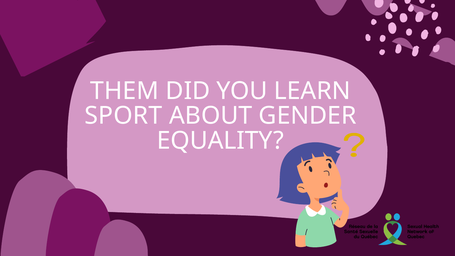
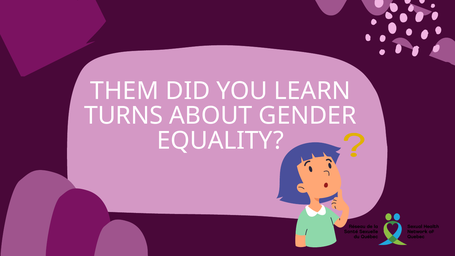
SPORT: SPORT -> TURNS
